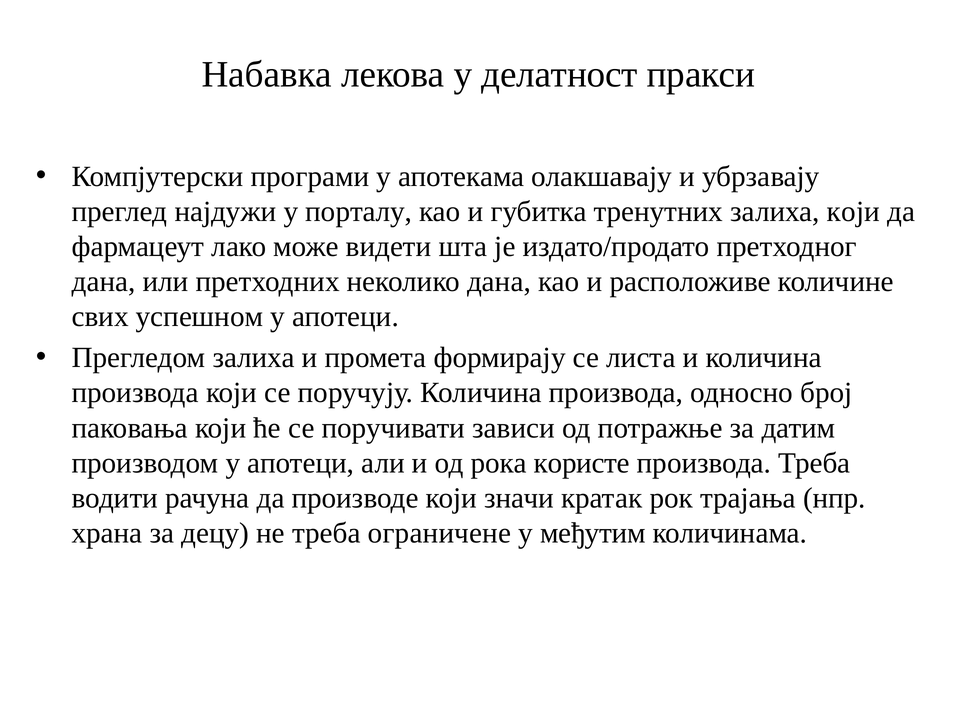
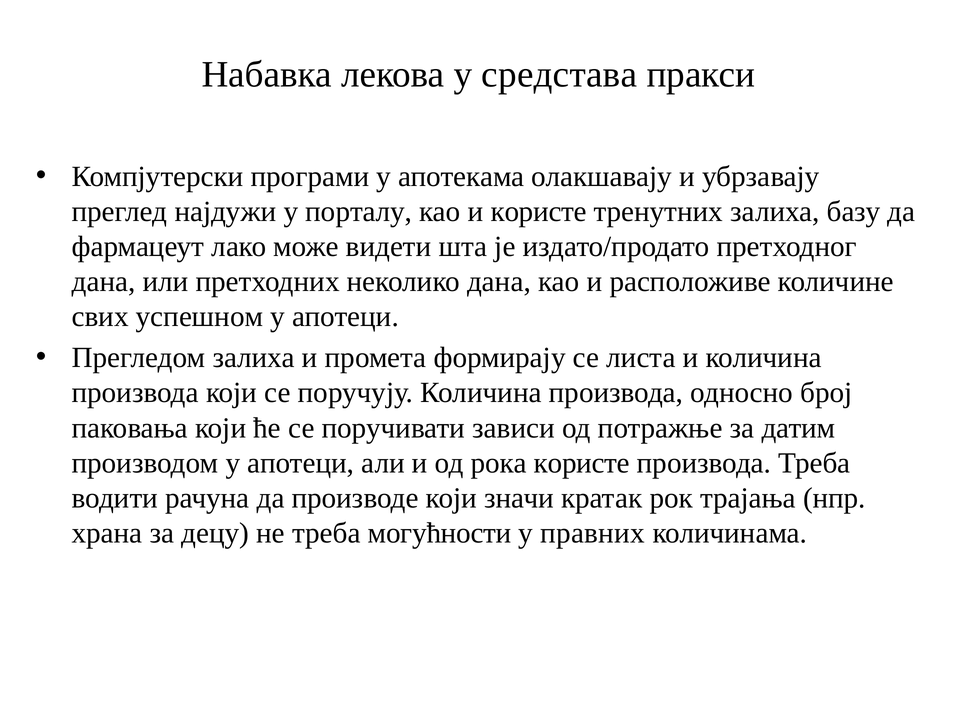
делатност: делатност -> средстава
и губитка: губитка -> користе
залиха који: који -> базу
ограничене: ограничене -> могућности
међутим: међутим -> правних
